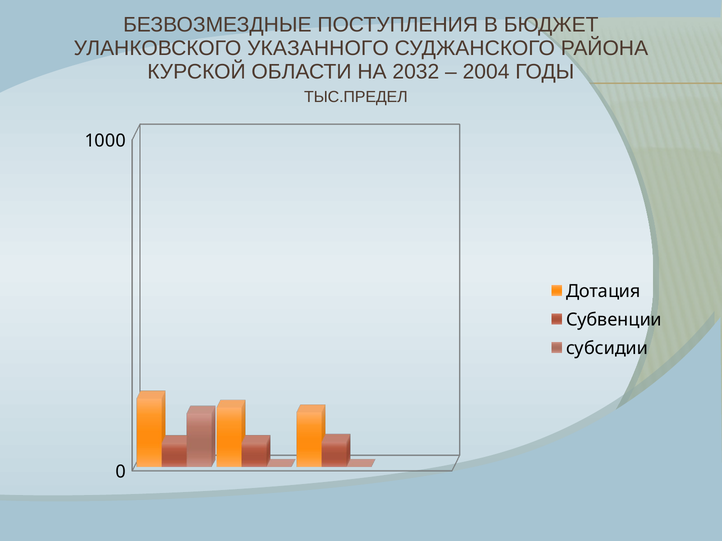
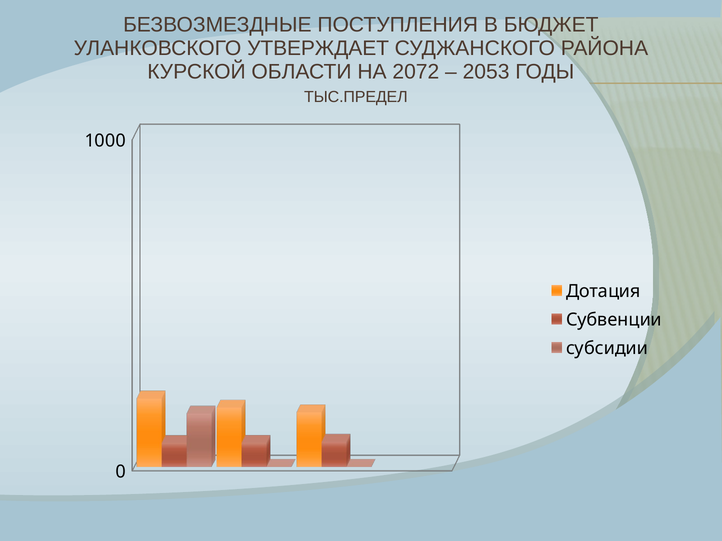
УКАЗАННОГО: УКАЗАННОГО -> УТВЕРЖДАЕТ
2032: 2032 -> 2072
2004: 2004 -> 2053
